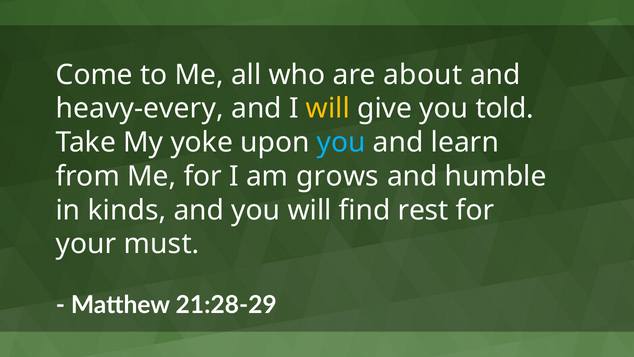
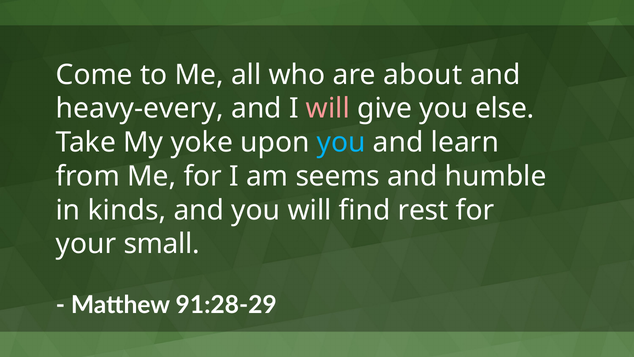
will at (328, 109) colour: yellow -> pink
told: told -> else
grows: grows -> seems
must: must -> small
21:28-29: 21:28-29 -> 91:28-29
